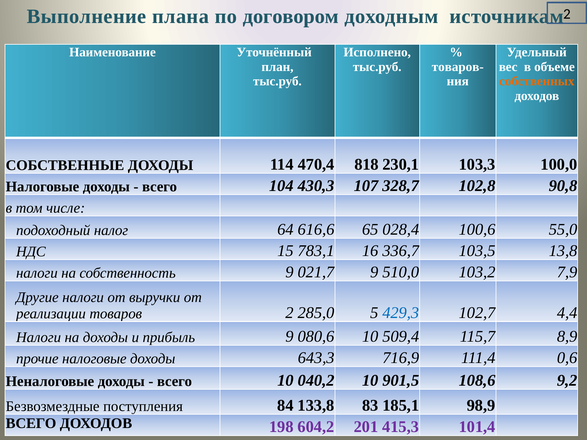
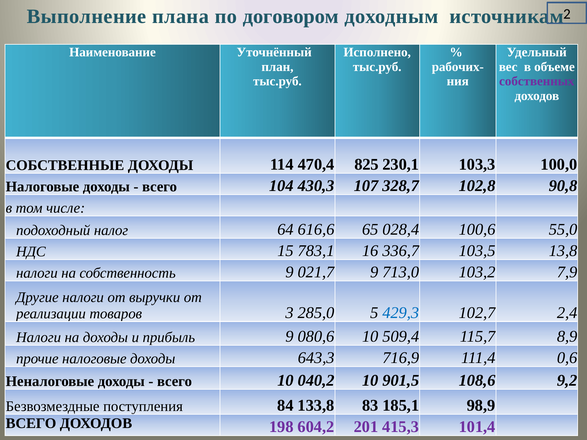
товаров-: товаров- -> рабочих-
собственных colour: orange -> purple
818: 818 -> 825
510,0: 510,0 -> 713,0
товаров 2: 2 -> 3
4,4: 4,4 -> 2,4
